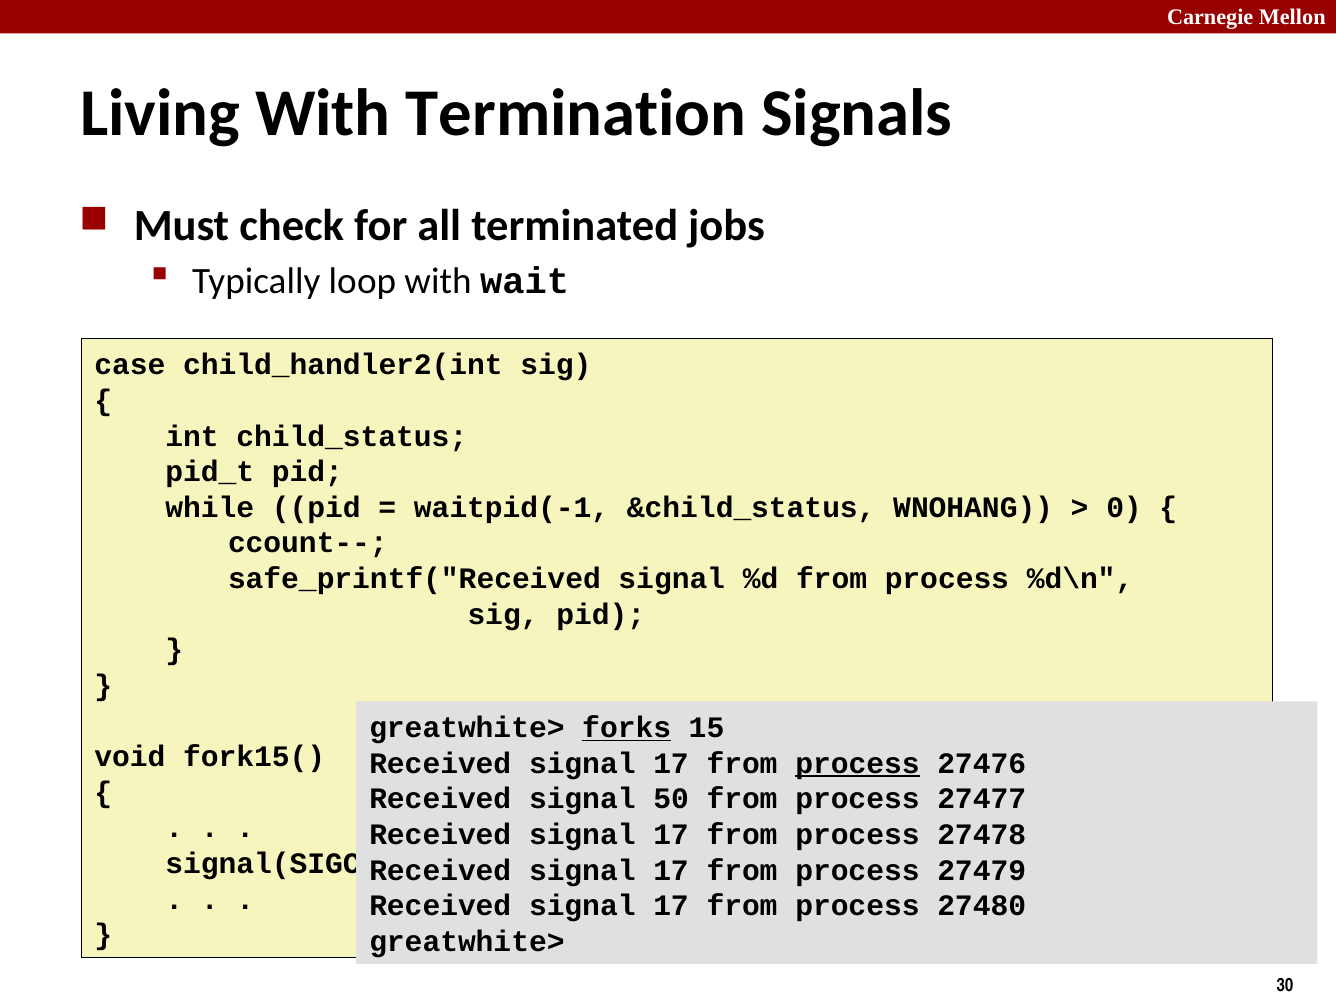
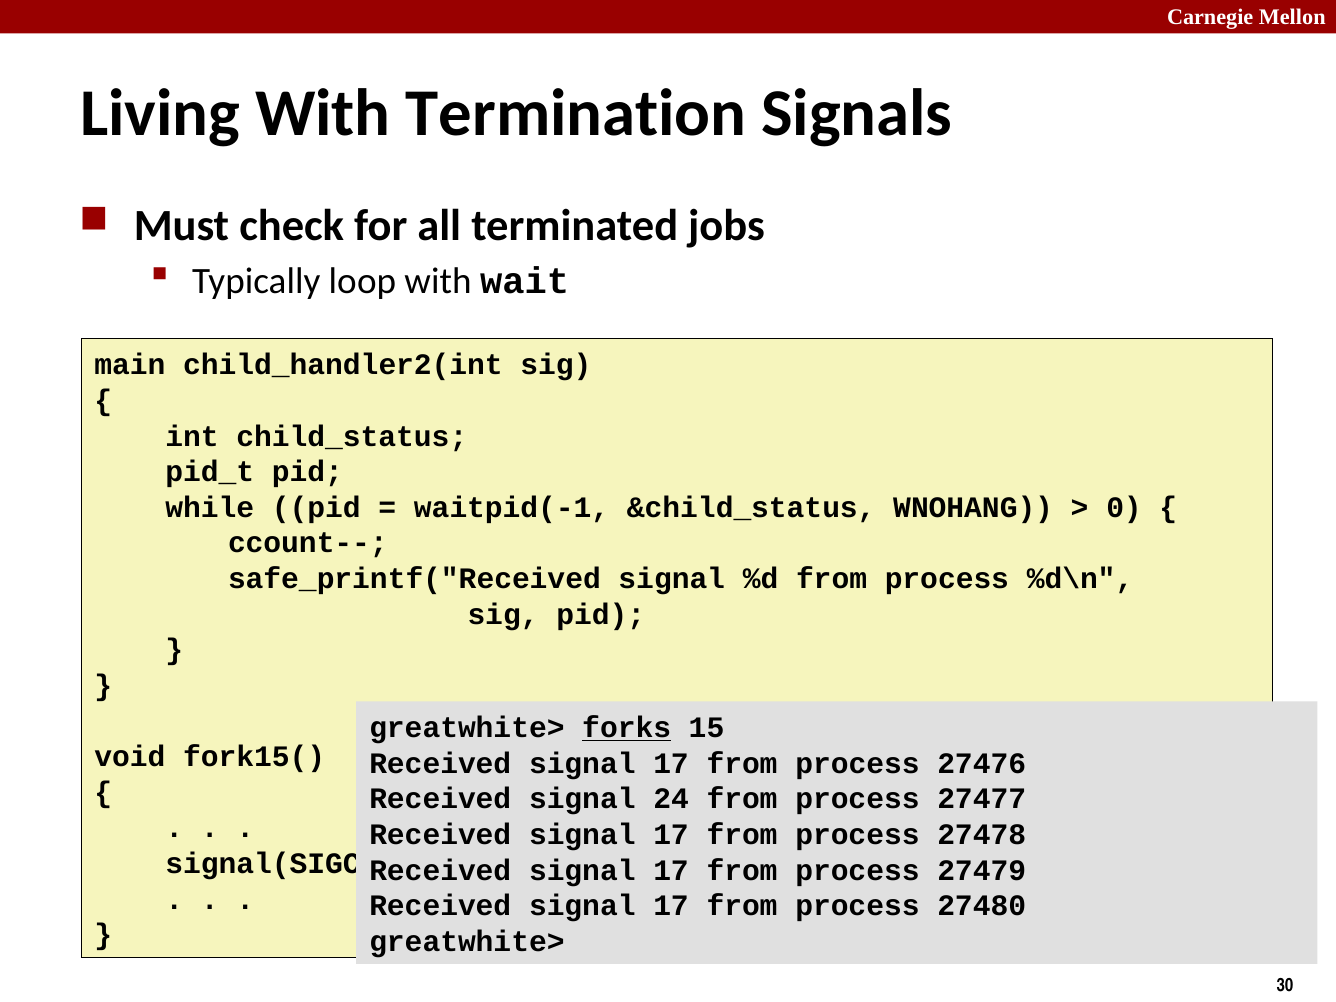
case: case -> main
process at (857, 763) underline: present -> none
50: 50 -> 24
